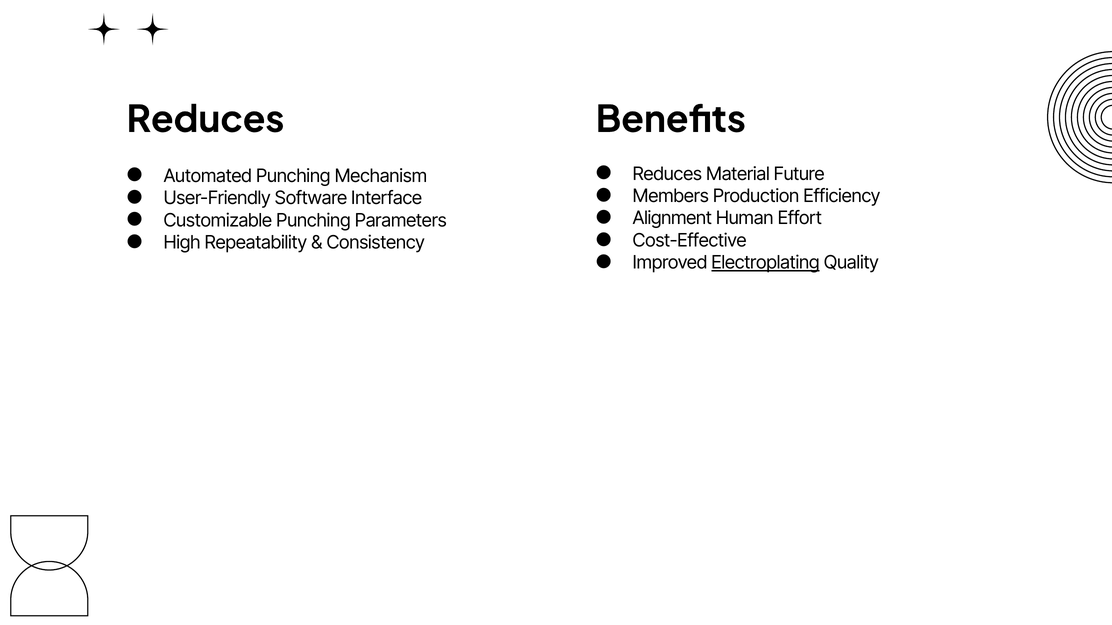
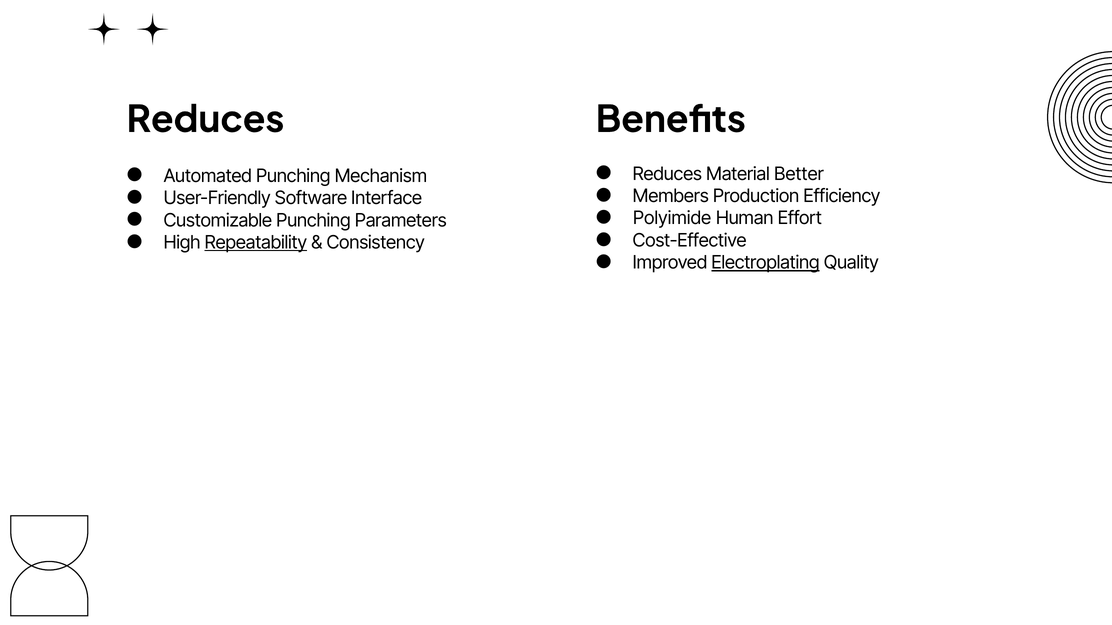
Future: Future -> Better
Alignment: Alignment -> Polyimide
Repeatability underline: none -> present
